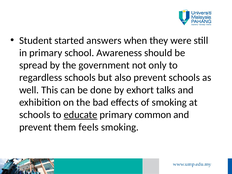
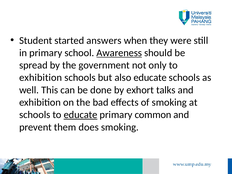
Awareness underline: none -> present
regardless at (41, 78): regardless -> exhibition
also prevent: prevent -> educate
feels: feels -> does
